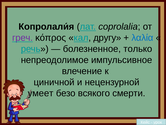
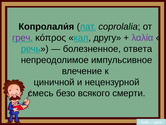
λαλία colour: blue -> purple
только: только -> ответа
умеет: умеет -> смесь
